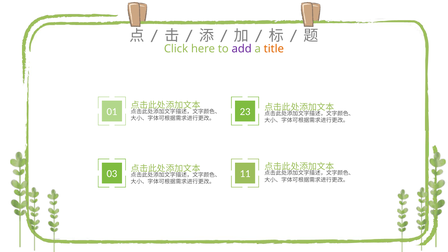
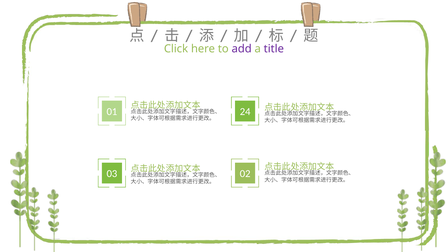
title colour: orange -> purple
23: 23 -> 24
11: 11 -> 02
